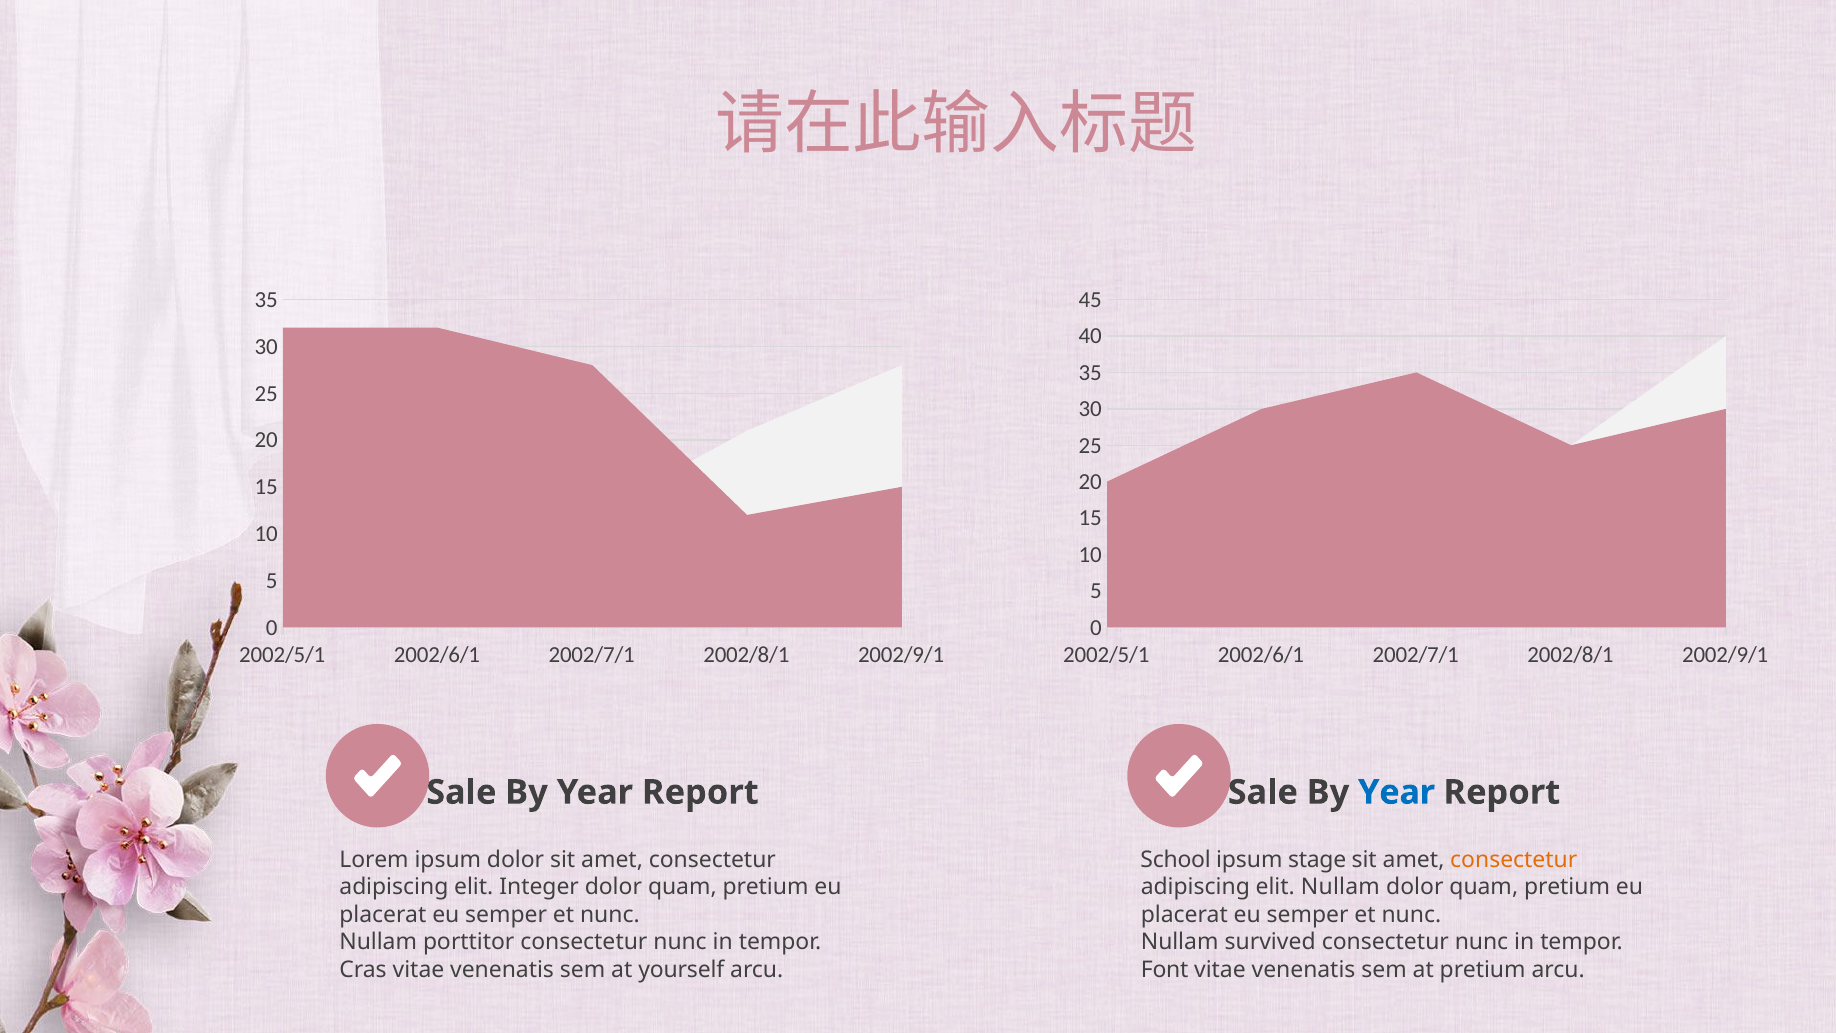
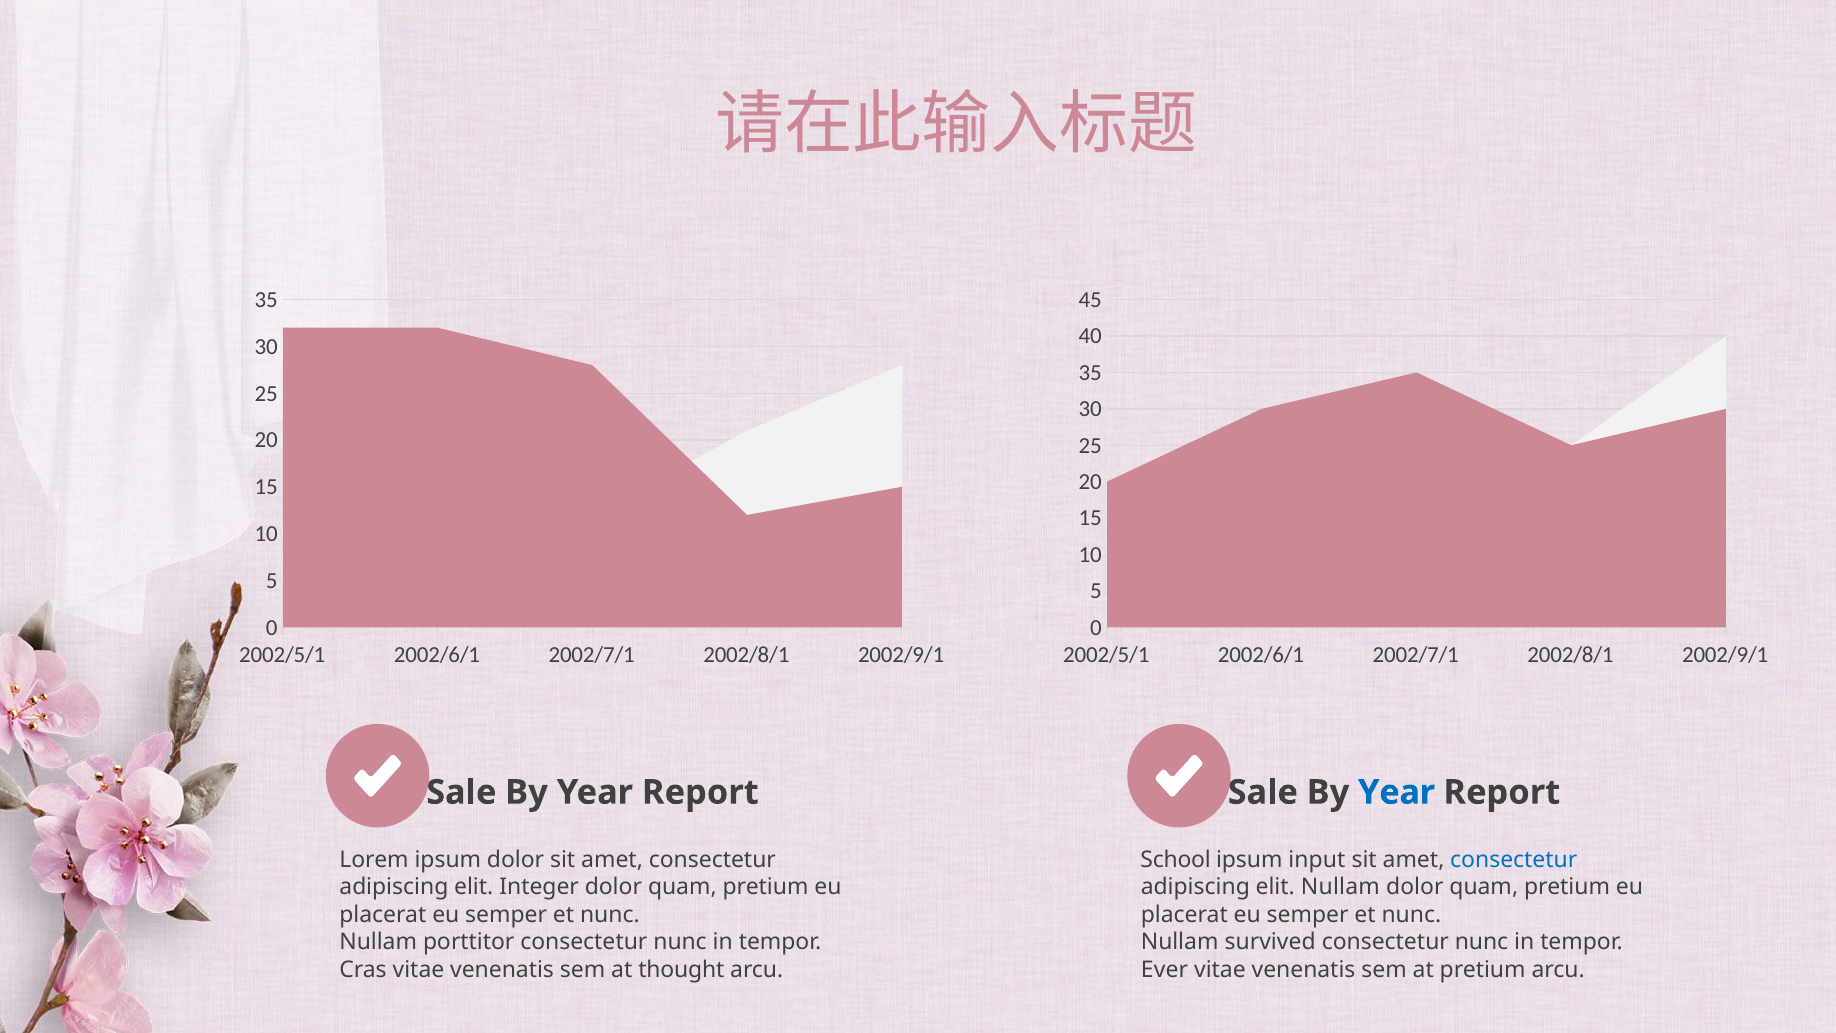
stage: stage -> input
consectetur at (1514, 859) colour: orange -> blue
yourself: yourself -> thought
Font: Font -> Ever
